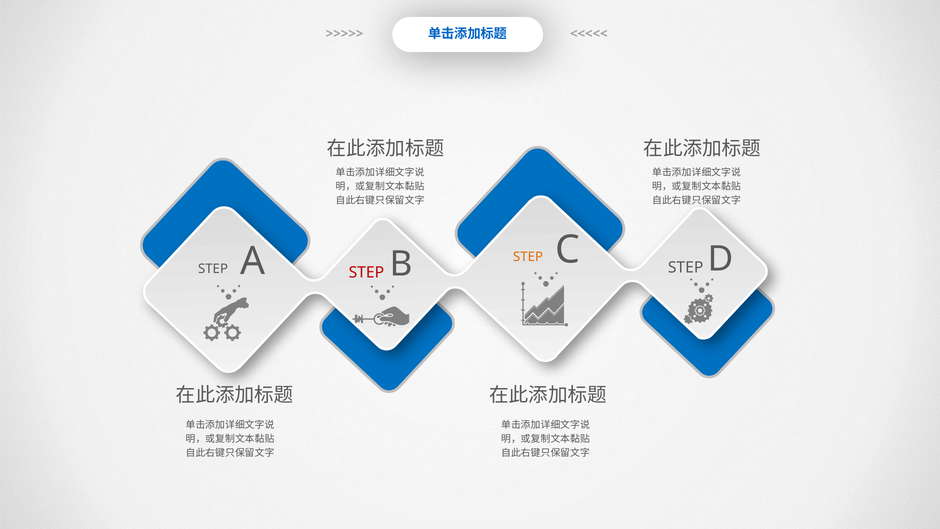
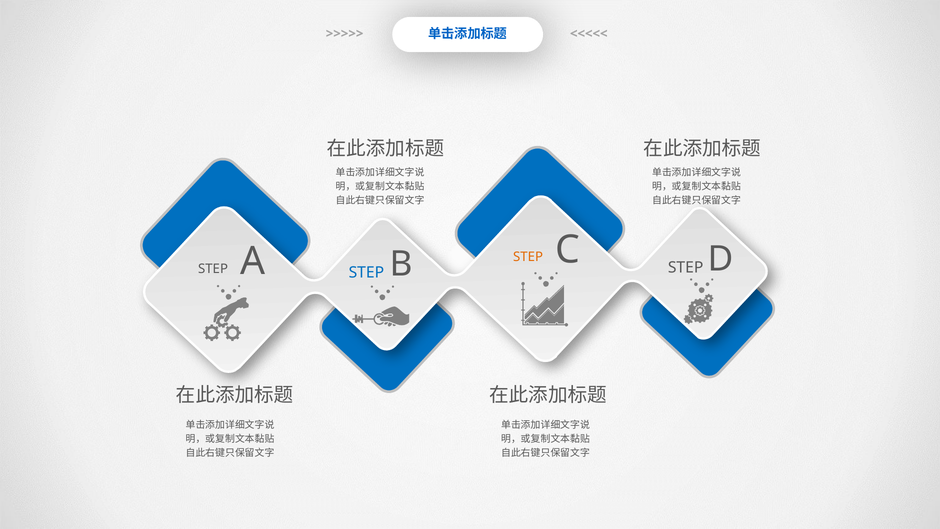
STEP at (366, 272) colour: red -> blue
